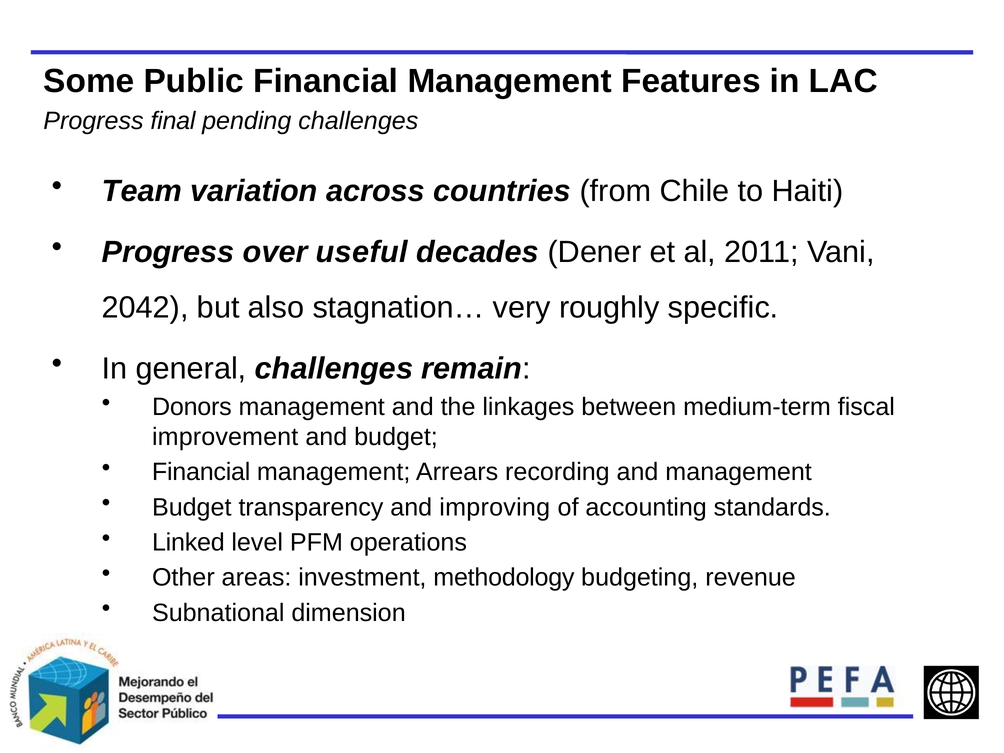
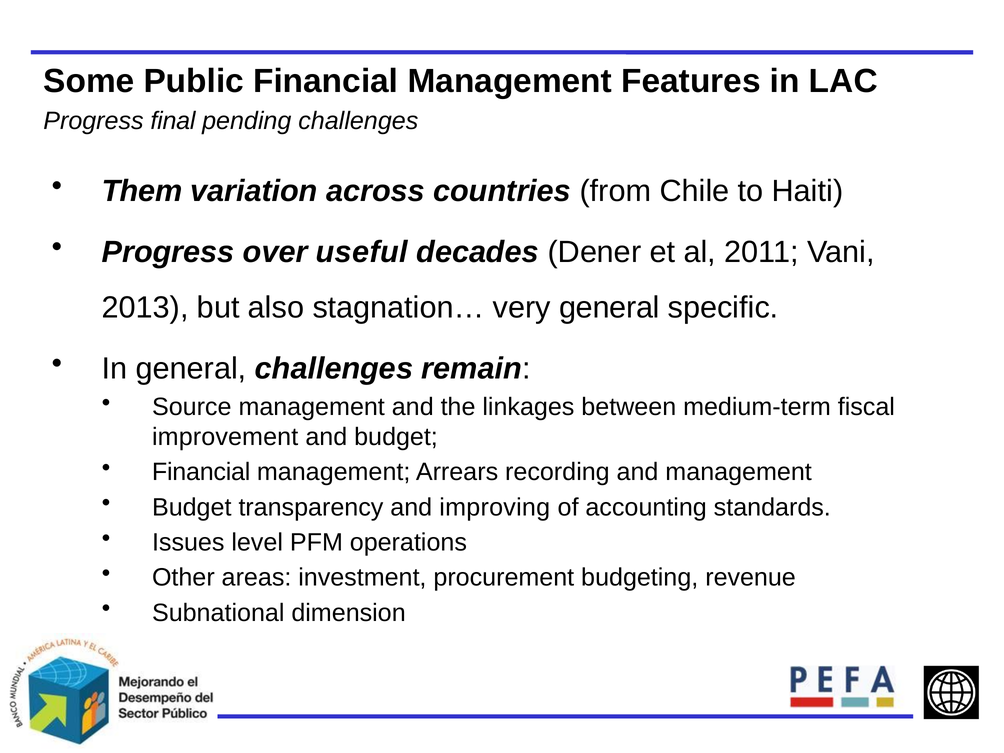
Team: Team -> Them
2042: 2042 -> 2013
very roughly: roughly -> general
Donors: Donors -> Source
Linked: Linked -> Issues
methodology: methodology -> procurement
